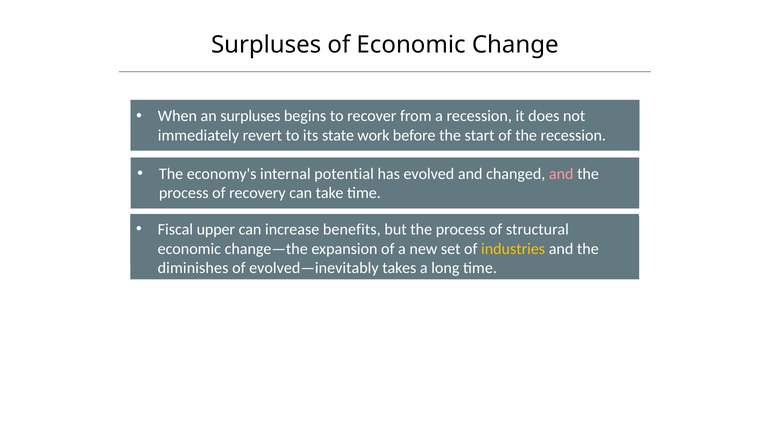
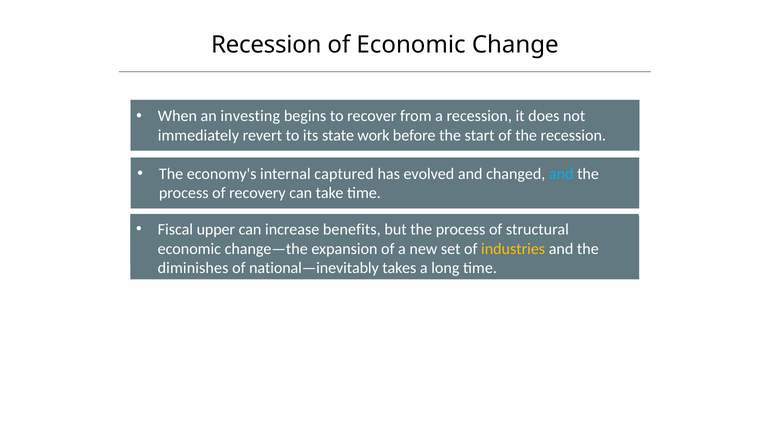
Surpluses at (266, 45): Surpluses -> Recession
an surpluses: surpluses -> investing
potential: potential -> captured
and at (561, 174) colour: pink -> light blue
evolved—inevitably: evolved—inevitably -> national—inevitably
